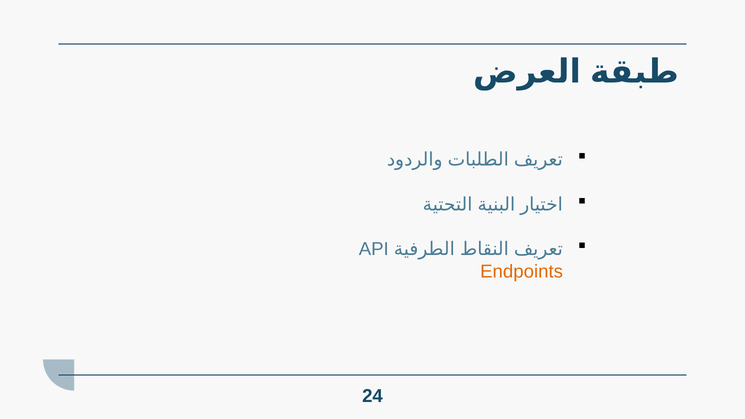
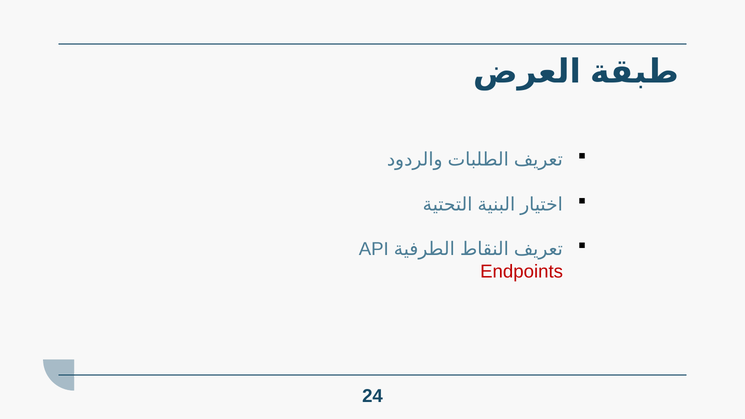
Endpoints colour: orange -> red
